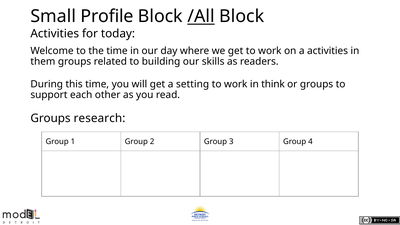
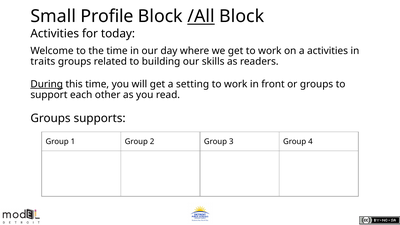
them: them -> traits
During underline: none -> present
think: think -> front
research: research -> supports
